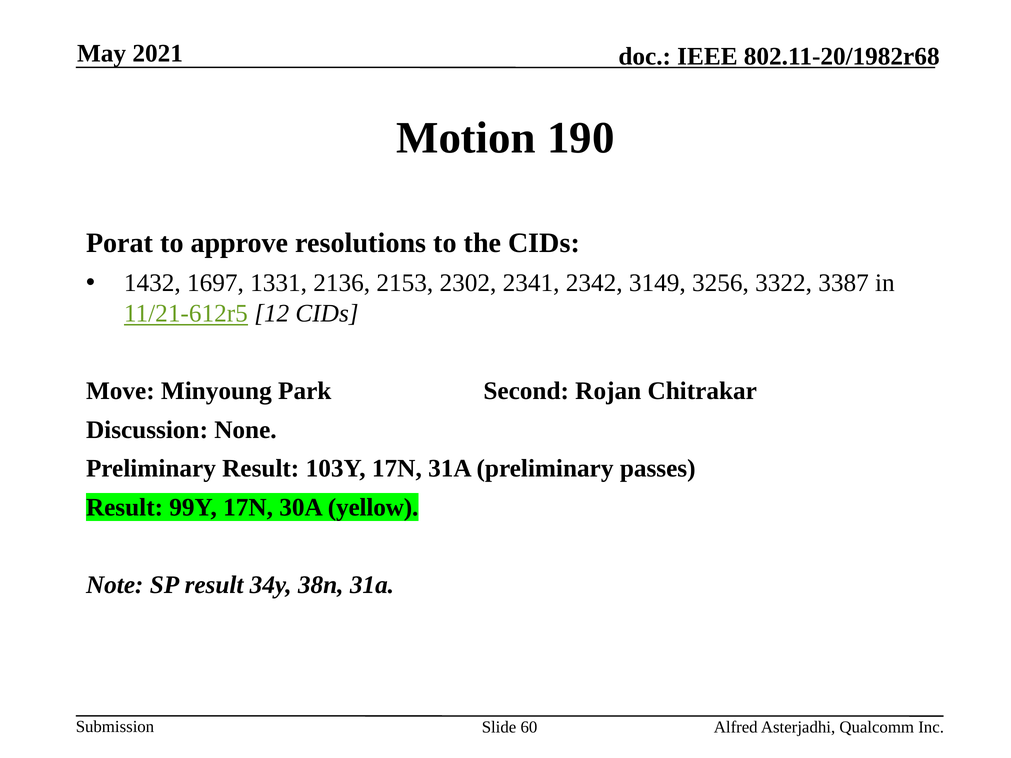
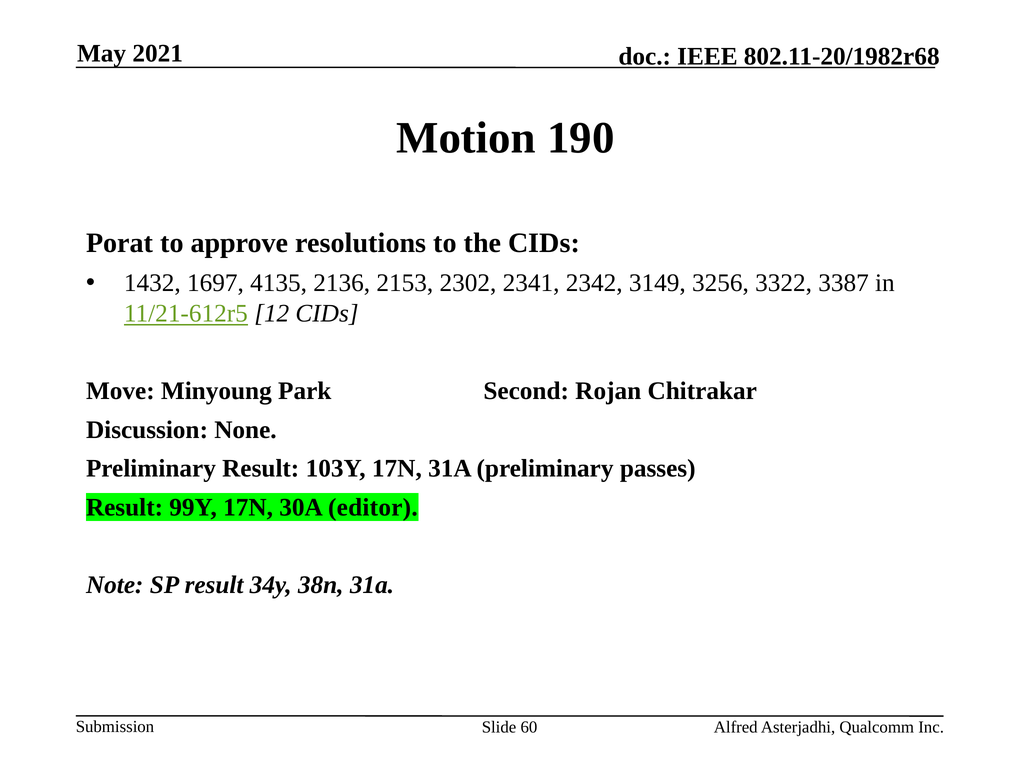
1331: 1331 -> 4135
yellow: yellow -> editor
